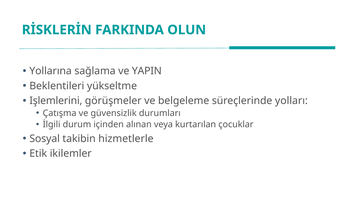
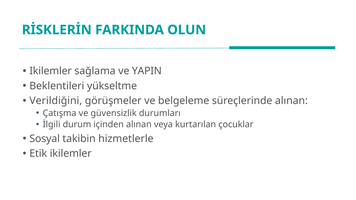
Yollarına at (51, 71): Yollarına -> Ikilemler
Işlemlerini: Işlemlerini -> Verildiğini
süreçlerinde yolları: yolları -> alınan
